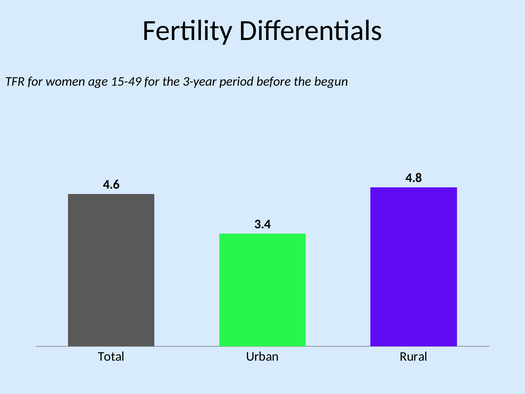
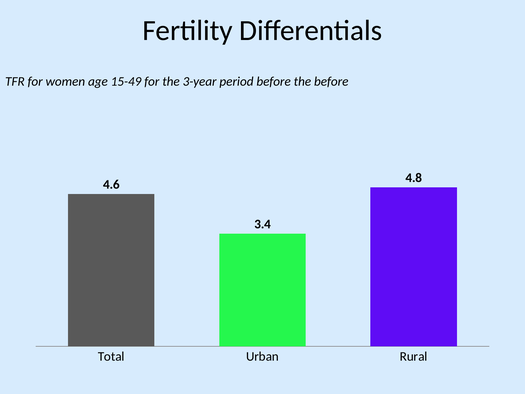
the begun: begun -> before
